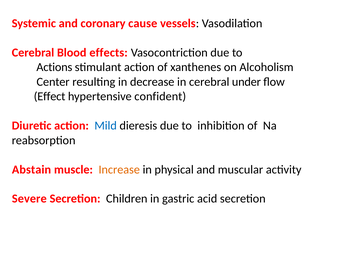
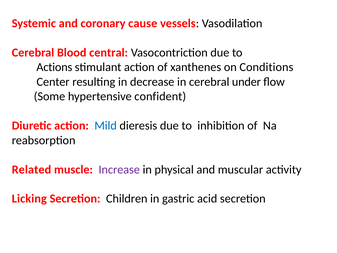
effects: effects -> central
Alcoholism: Alcoholism -> Conditions
Effect: Effect -> Some
Abstain: Abstain -> Related
Increase colour: orange -> purple
Severe: Severe -> Licking
